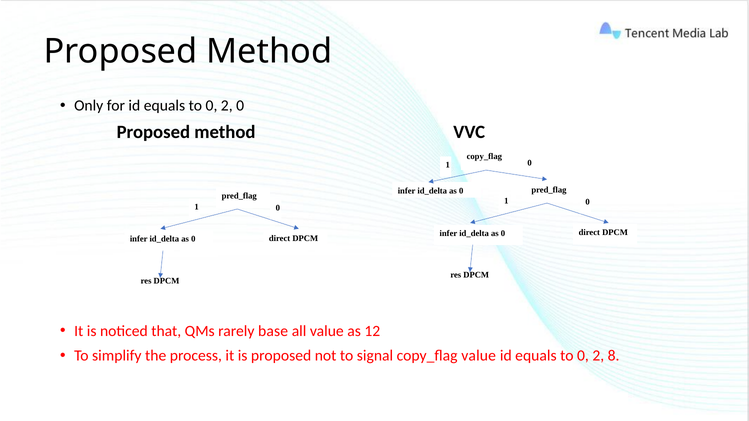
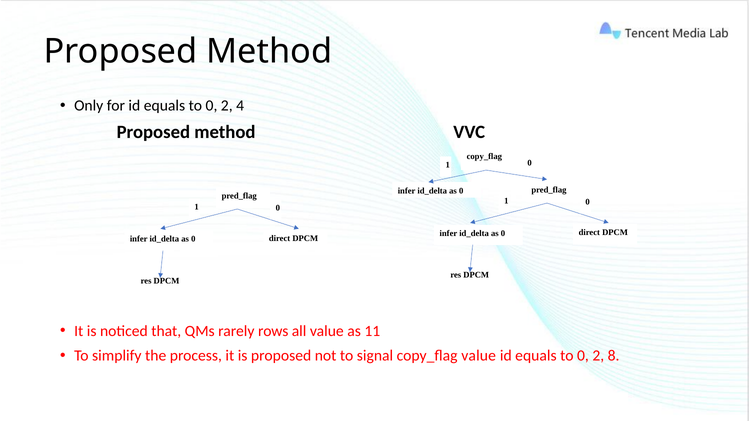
2 0: 0 -> 4
base: base -> rows
12: 12 -> 11
